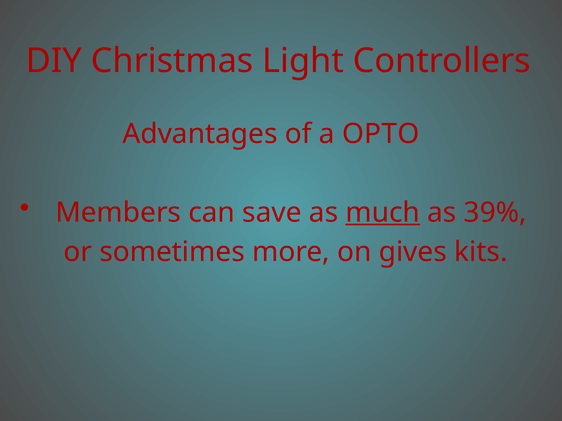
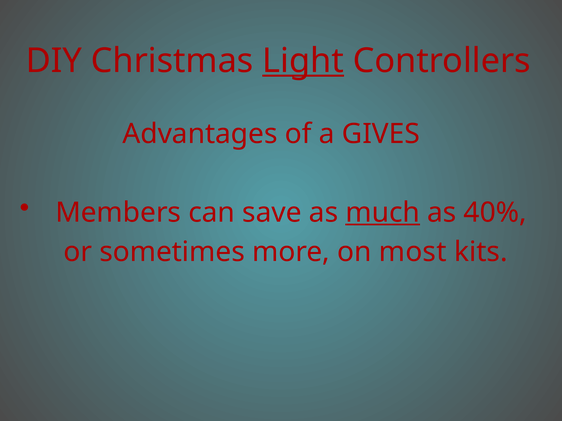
Light underline: none -> present
OPTO: OPTO -> GIVES
39%: 39% -> 40%
gives: gives -> most
